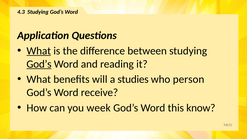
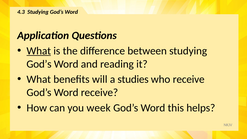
God’s at (39, 64) underline: present -> none
who person: person -> receive
know: know -> helps
